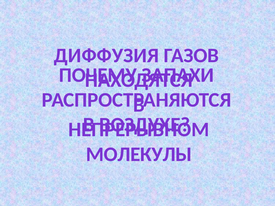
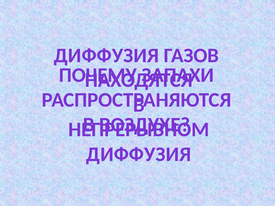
МОЛЕКУЛЫ at (139, 155): МОЛЕКУЛЫ -> ДИФФУЗИЯ
